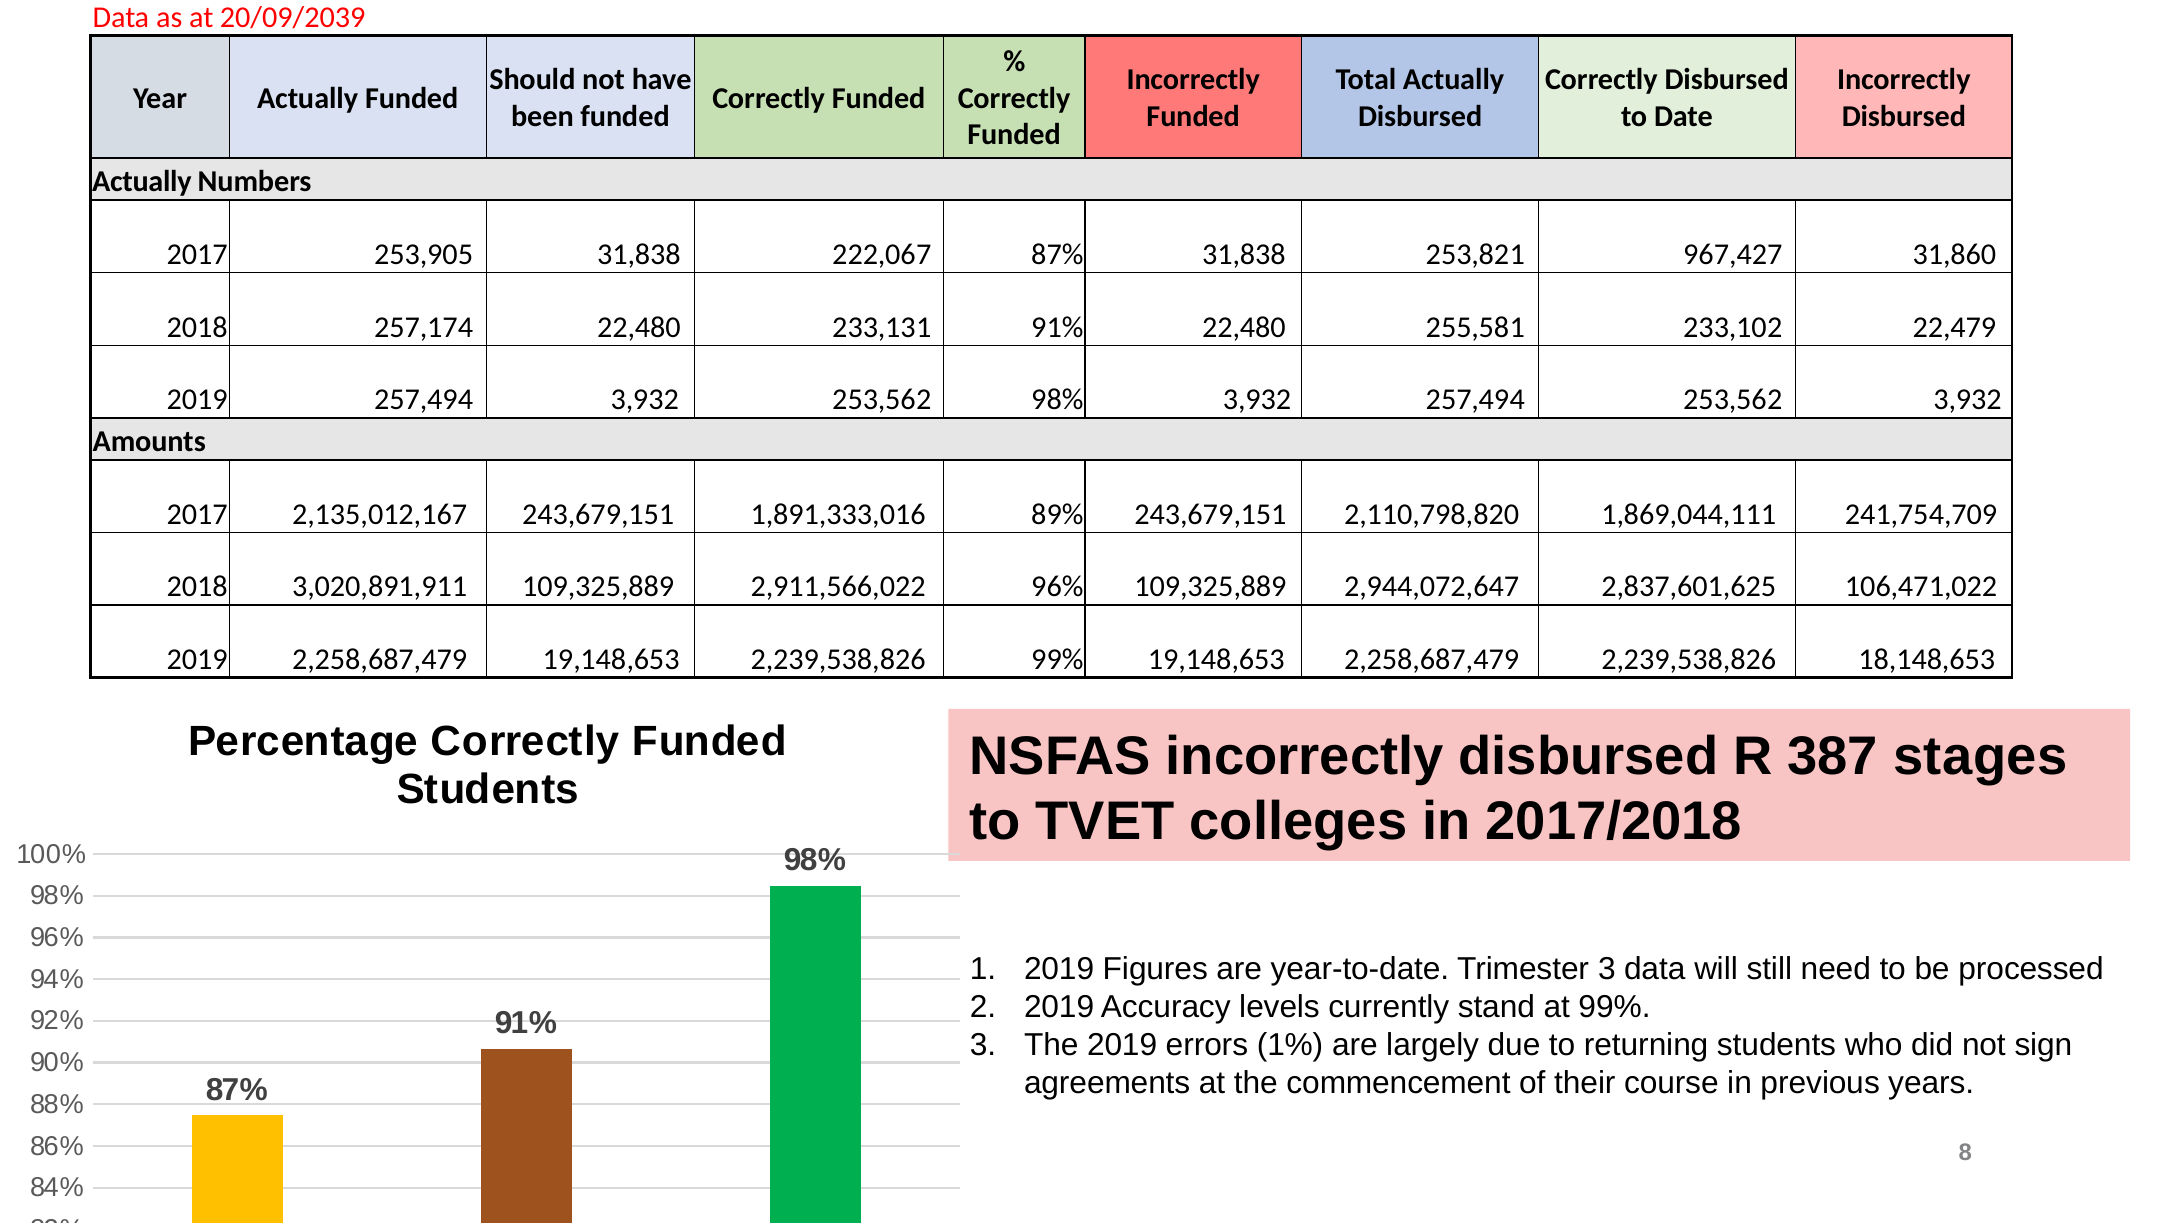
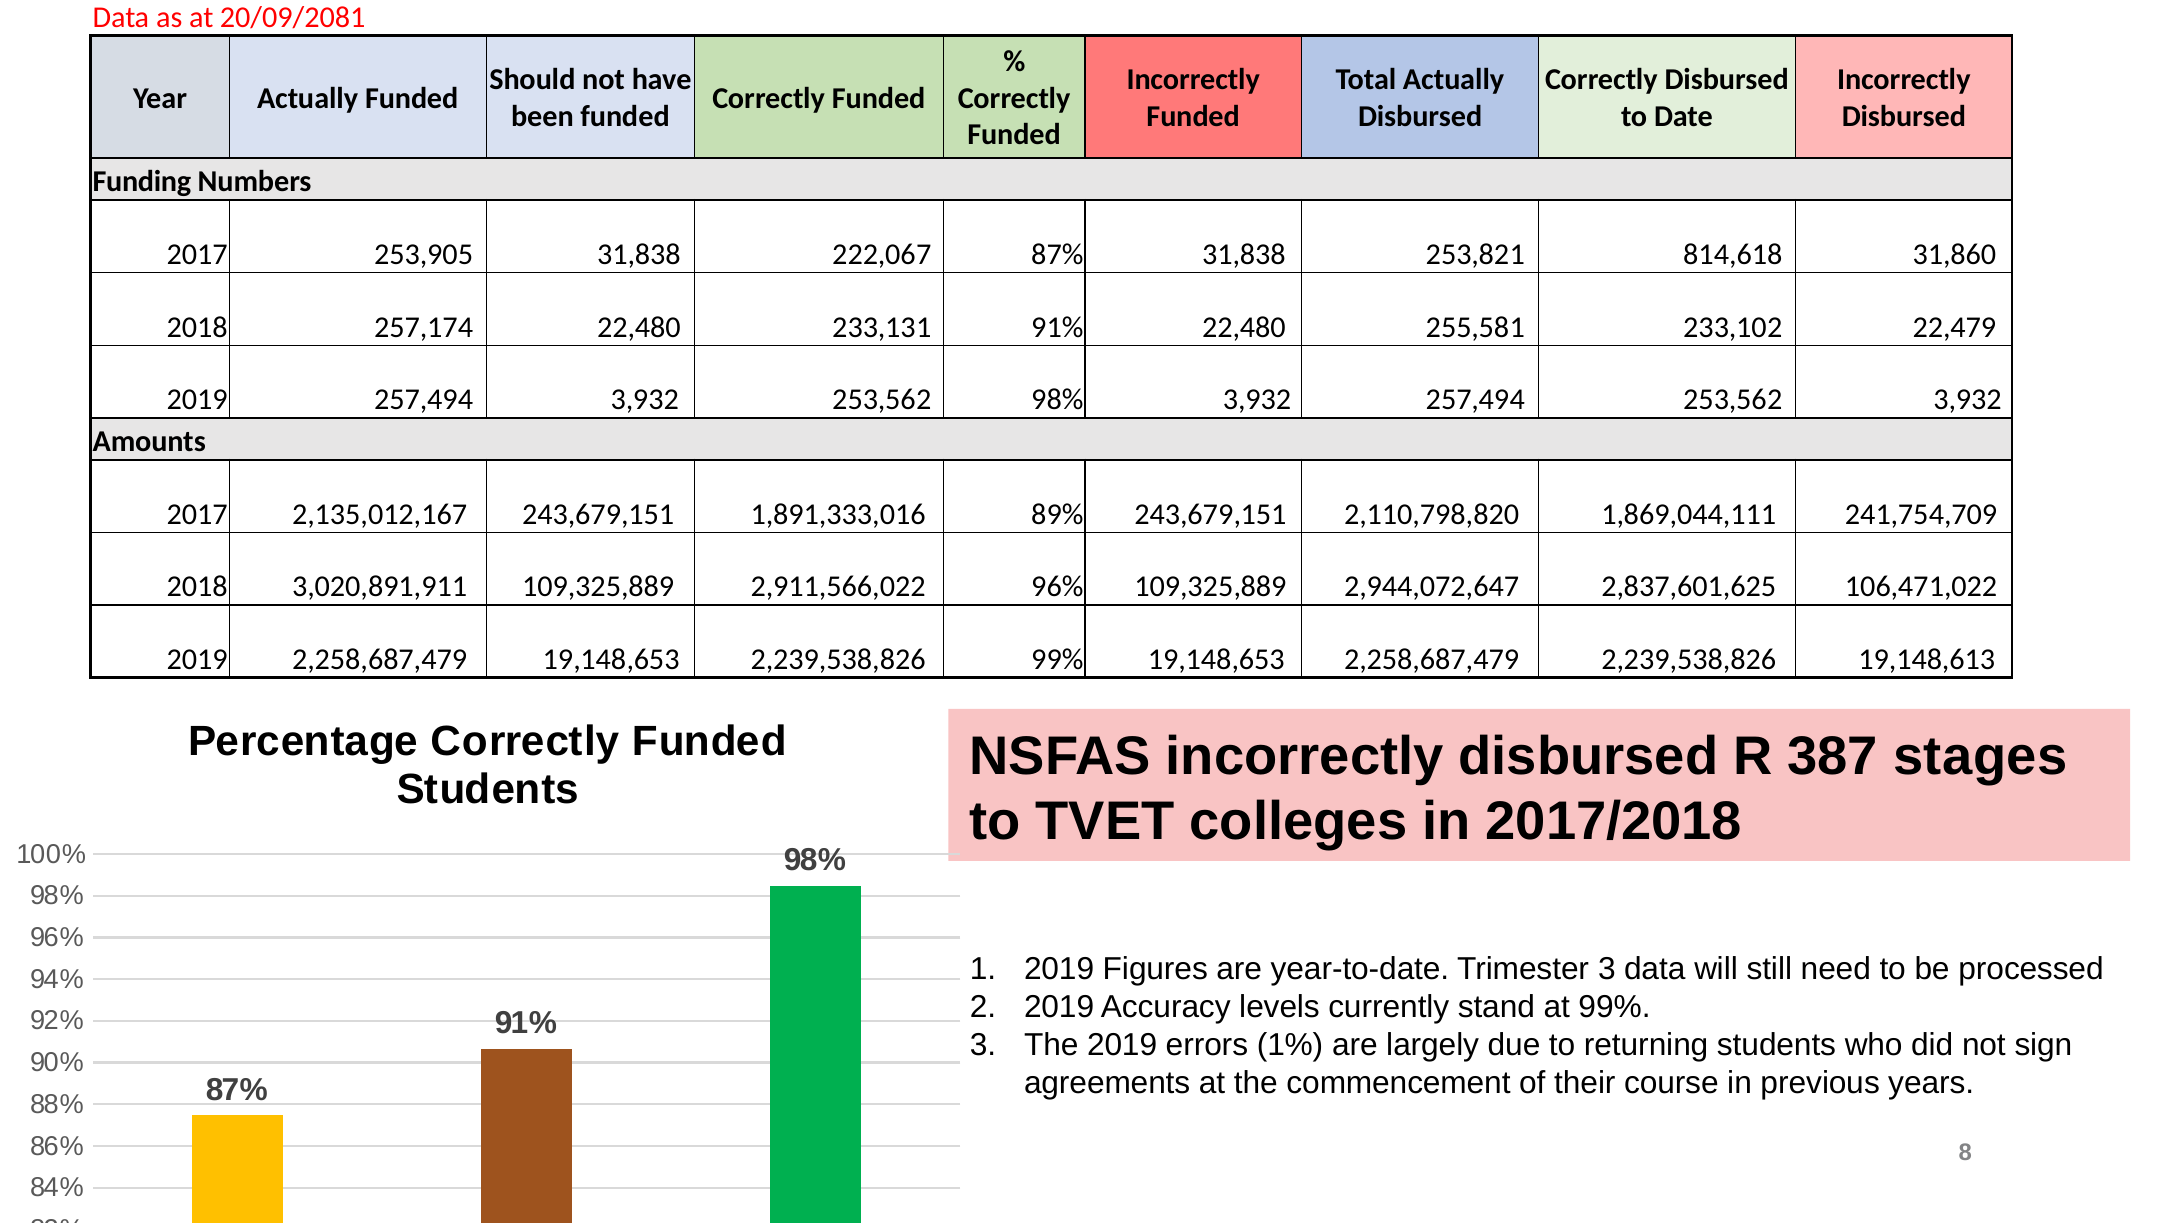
20/09/2039: 20/09/2039 -> 20/09/2081
Actually at (142, 182): Actually -> Funding
967,427: 967,427 -> 814,618
18,148,653: 18,148,653 -> 19,148,613
